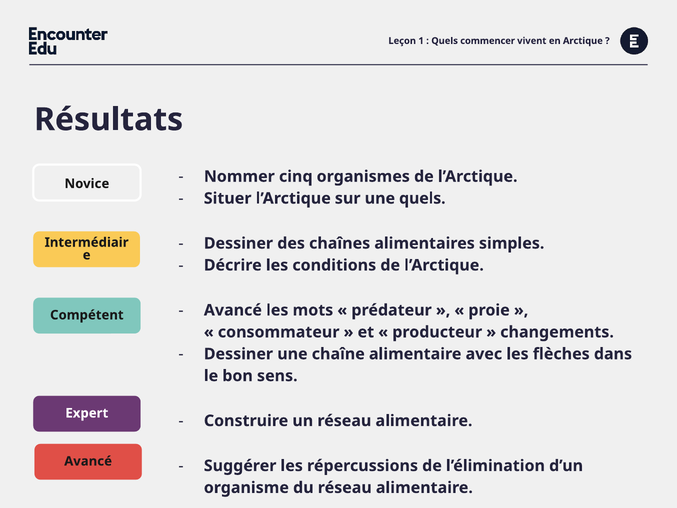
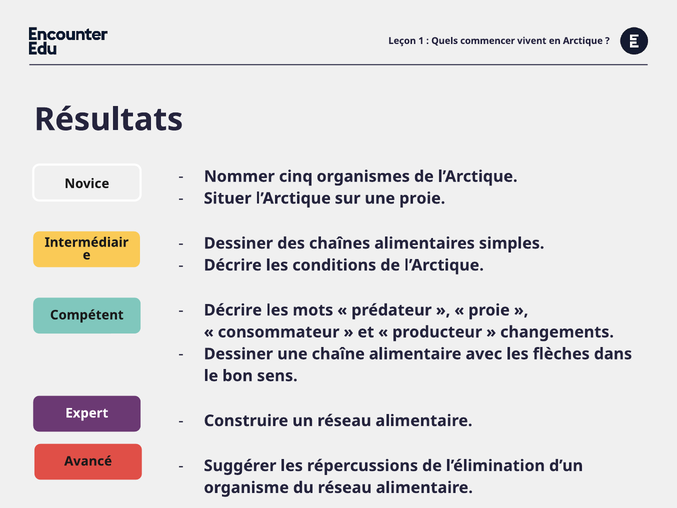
une quels: quels -> proie
Avancé at (233, 310): Avancé -> Décrire
